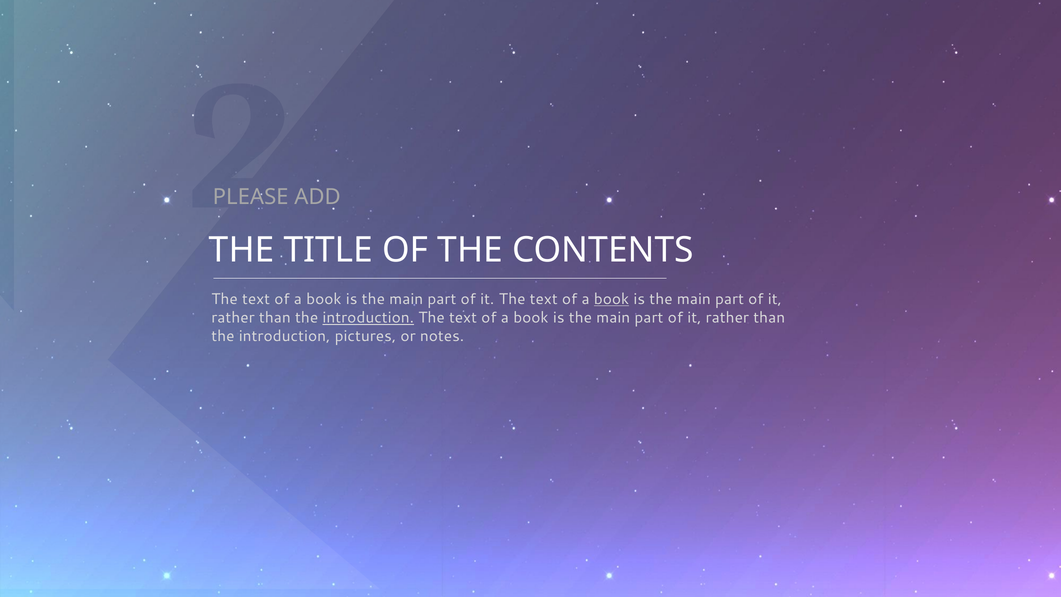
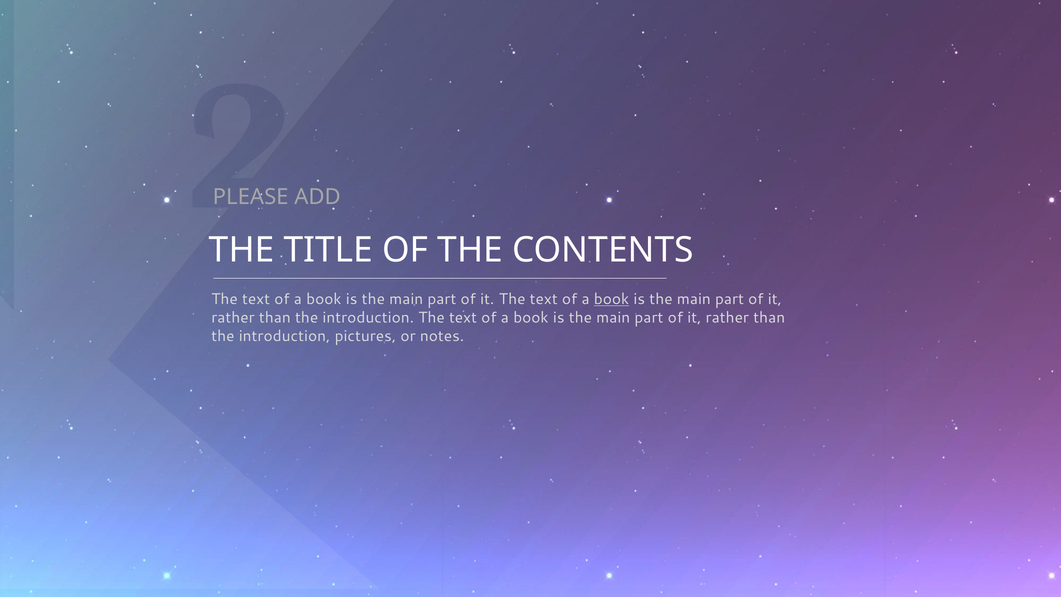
introduction at (368, 318) underline: present -> none
